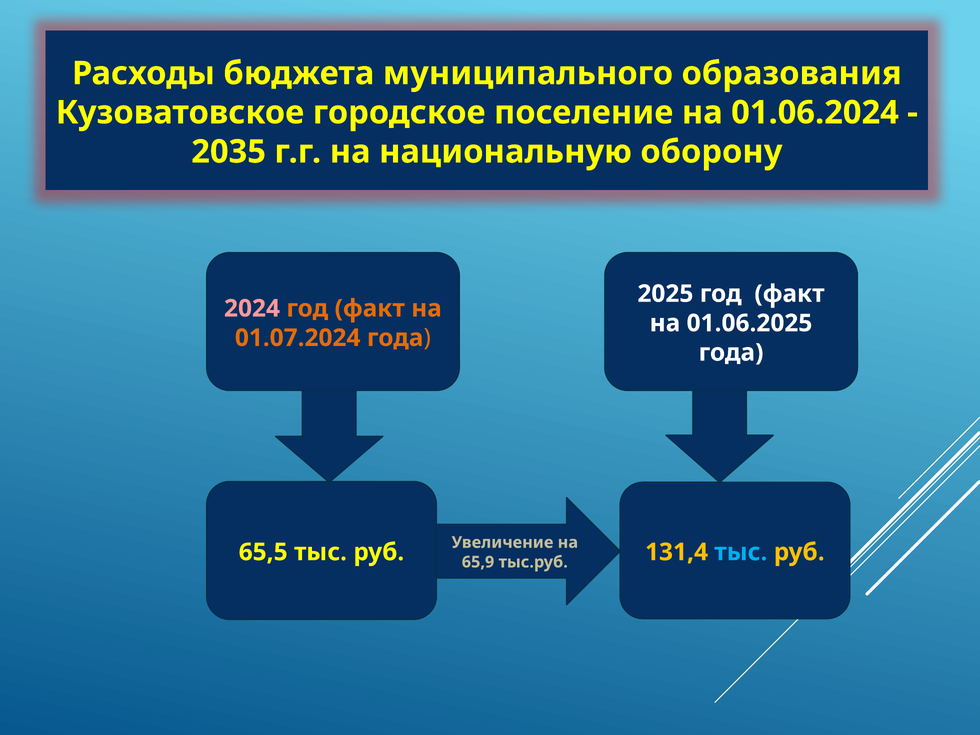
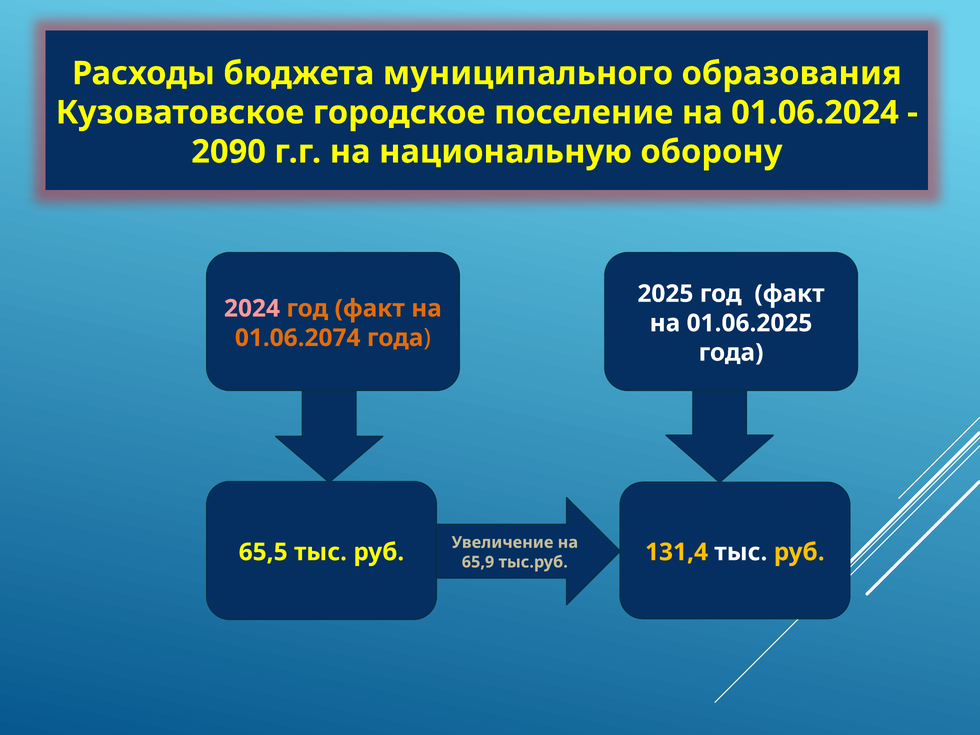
2035: 2035 -> 2090
01.07.2024: 01.07.2024 -> 01.06.2074
тыс at (741, 552) colour: light blue -> white
